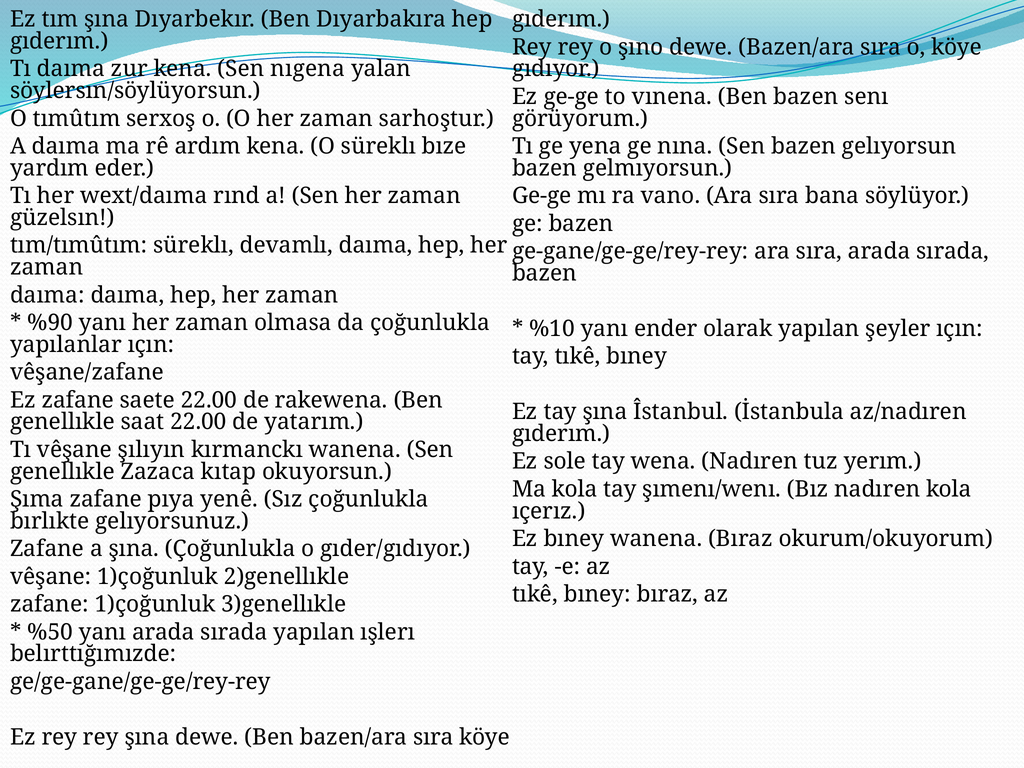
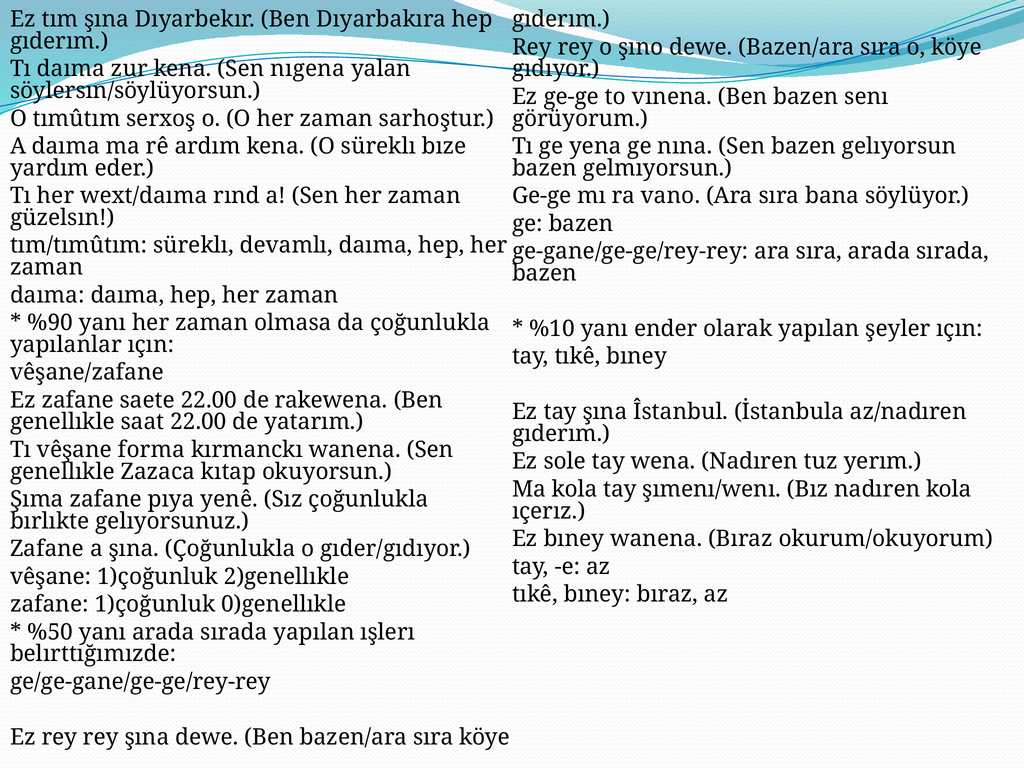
şılıyın: şılıyın -> forma
3)genellıkle: 3)genellıkle -> 0)genellıkle
